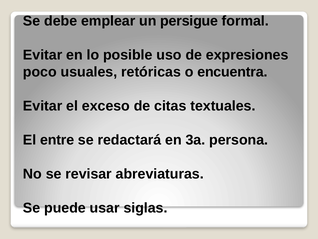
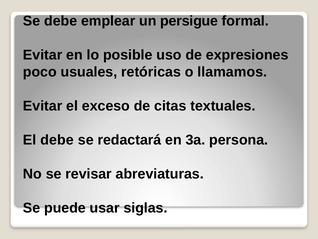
encuentra: encuentra -> llamamos
El entre: entre -> debe
